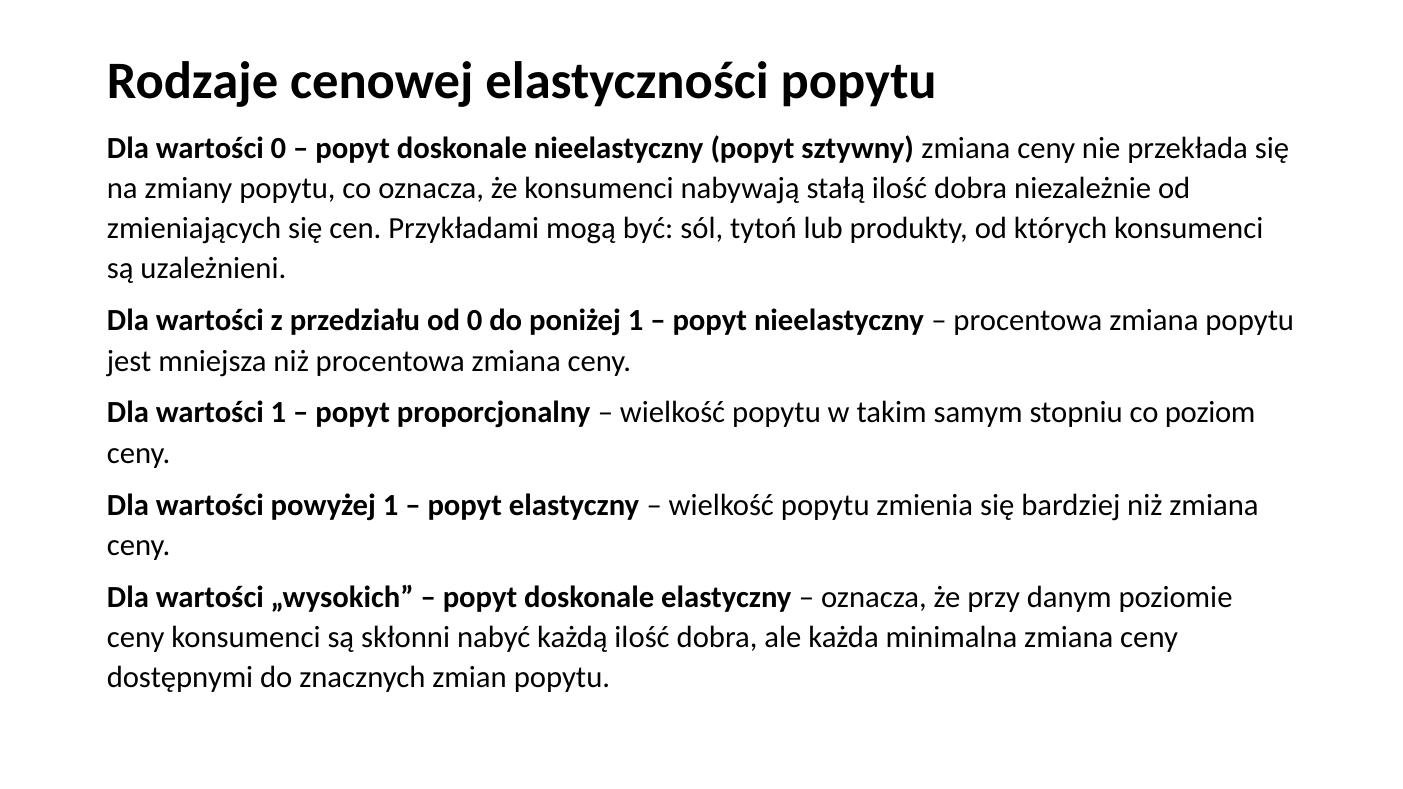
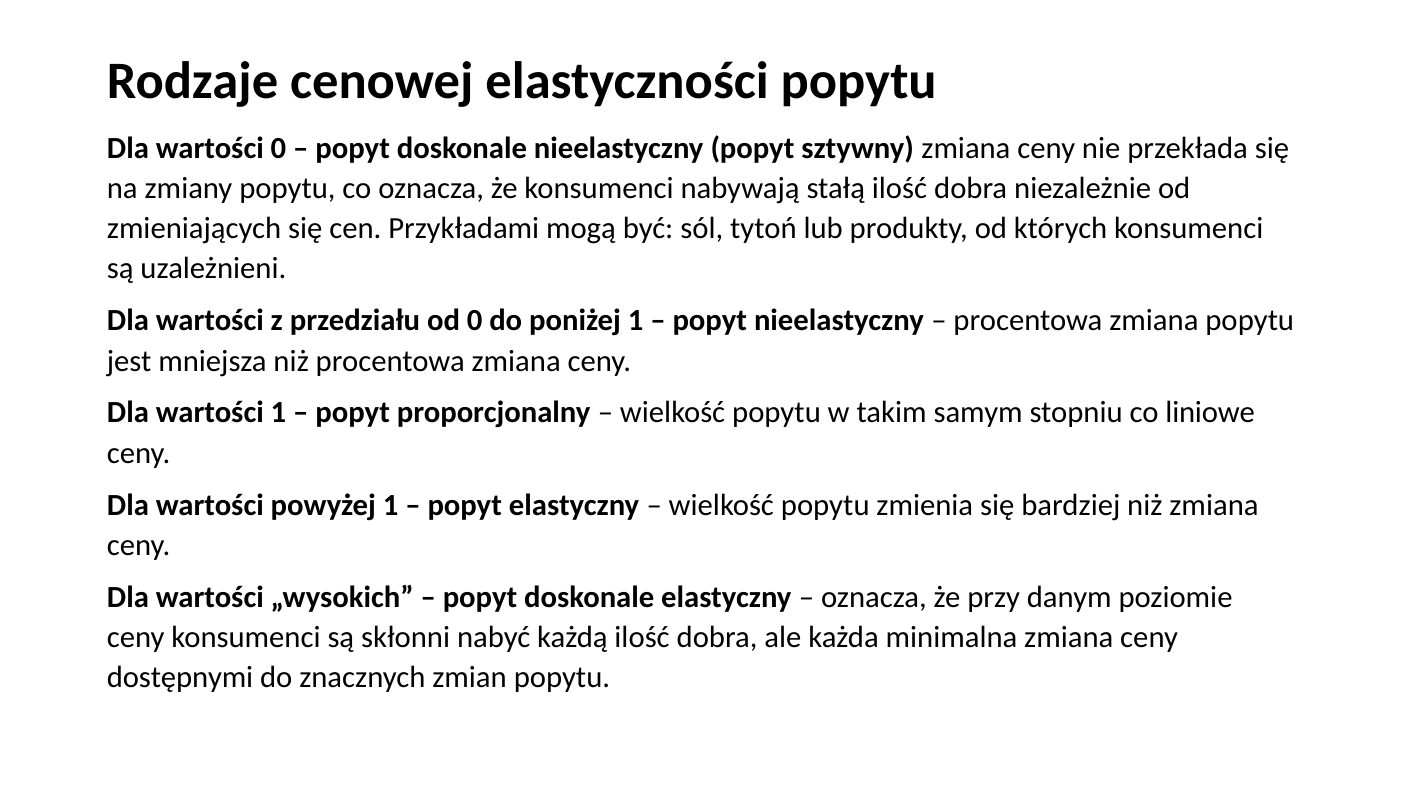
poziom: poziom -> liniowe
